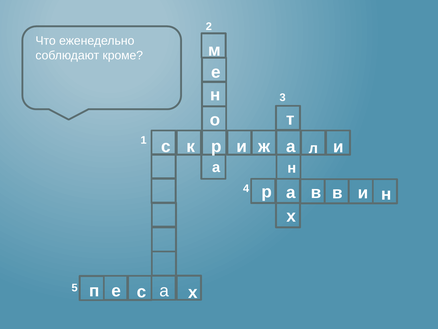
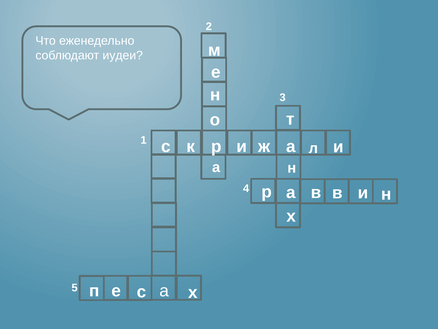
кроме: кроме -> иудеи
